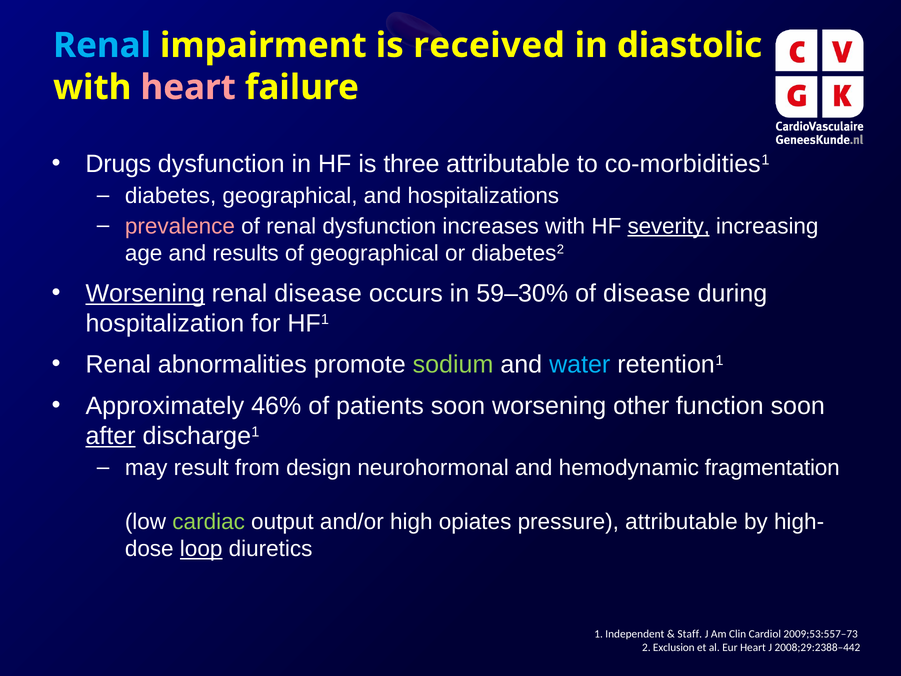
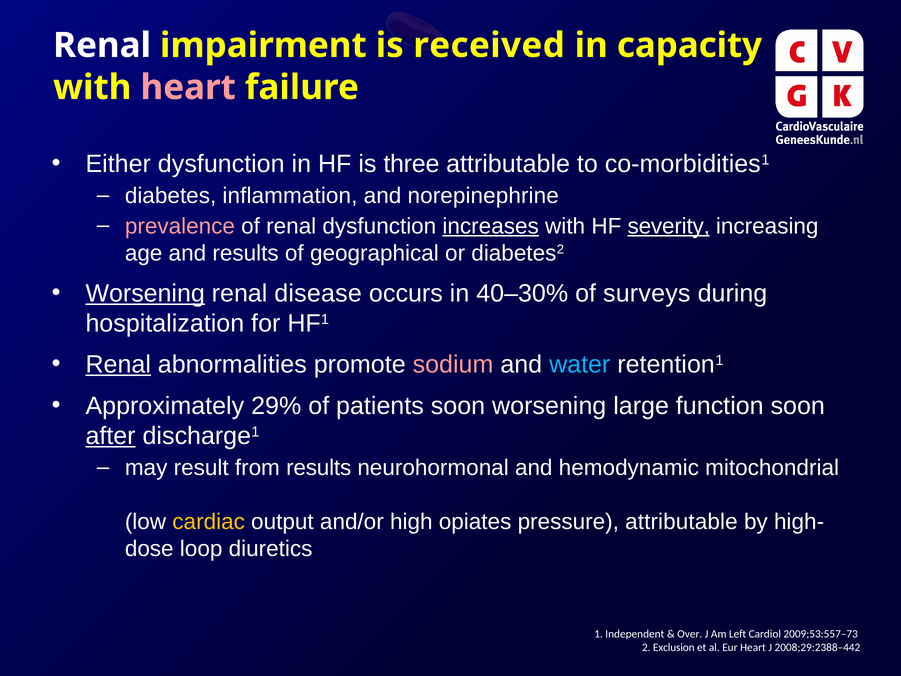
Renal at (102, 45) colour: light blue -> white
diastolic: diastolic -> capacity
Drugs: Drugs -> Either
diabetes geographical: geographical -> inflammation
hospitalizations: hospitalizations -> norepinephrine
increases underline: none -> present
59–30%: 59–30% -> 40–30%
of disease: disease -> surveys
Renal at (118, 365) underline: none -> present
sodium colour: light green -> pink
46%: 46% -> 29%
other: other -> large
from design: design -> results
fragmentation: fragmentation -> mitochondrial
cardiac colour: light green -> yellow
loop underline: present -> none
Staff: Staff -> Over
Clin: Clin -> Left
